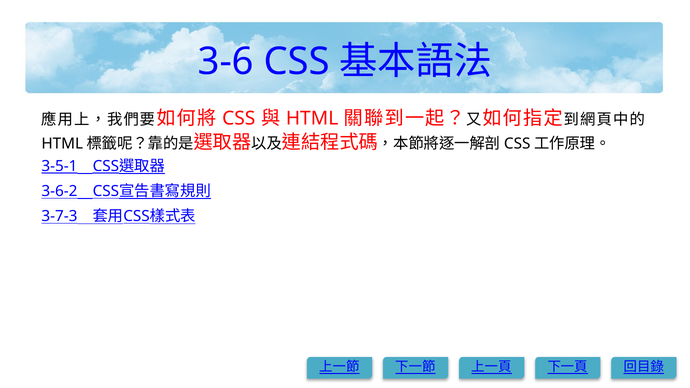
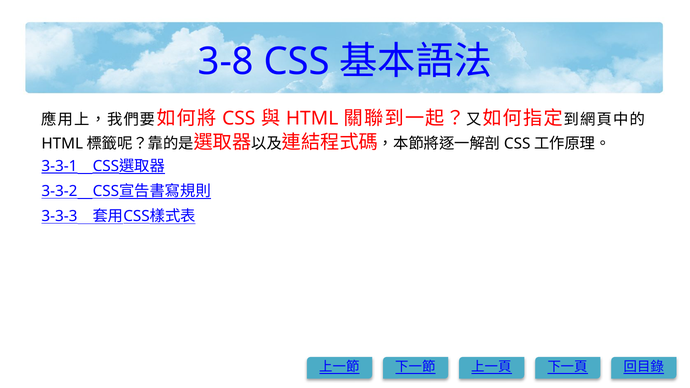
3-6: 3-6 -> 3-8
3-5-1: 3-5-1 -> 3-3-1
3-6-2: 3-6-2 -> 3-3-2
3-7-3: 3-7-3 -> 3-3-3
